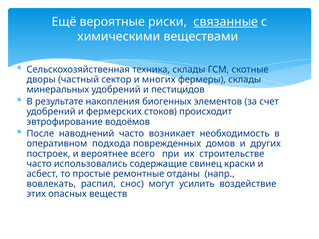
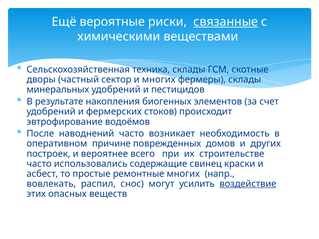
подхода: подхода -> причине
ремонтные отданы: отданы -> многих
воздействие underline: none -> present
